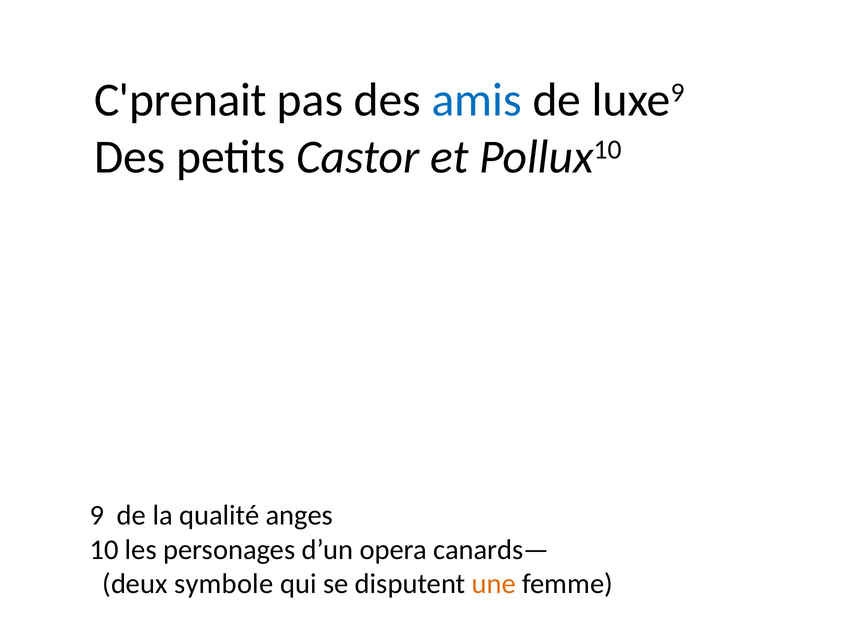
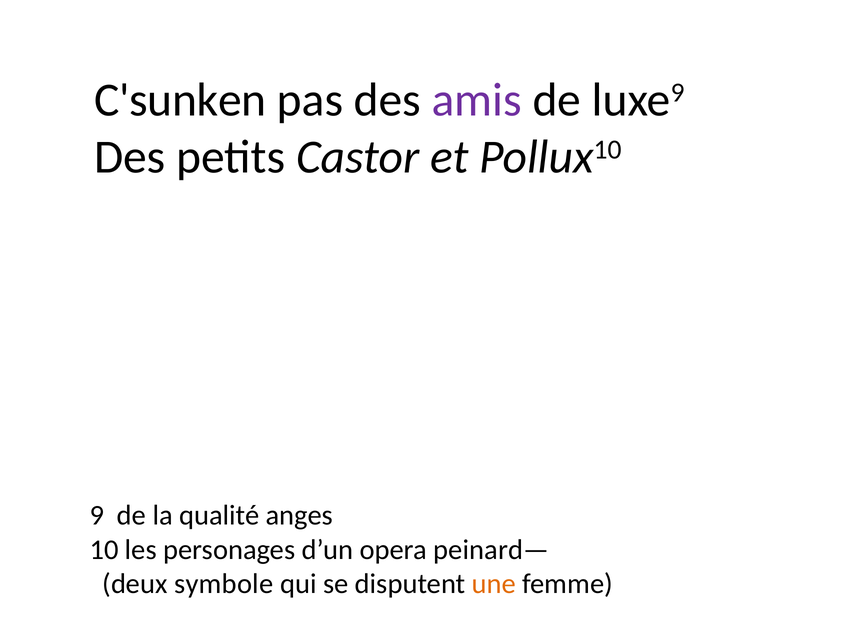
C'prenait: C'prenait -> C'sunken
amis colour: blue -> purple
canards—: canards— -> peinard—
